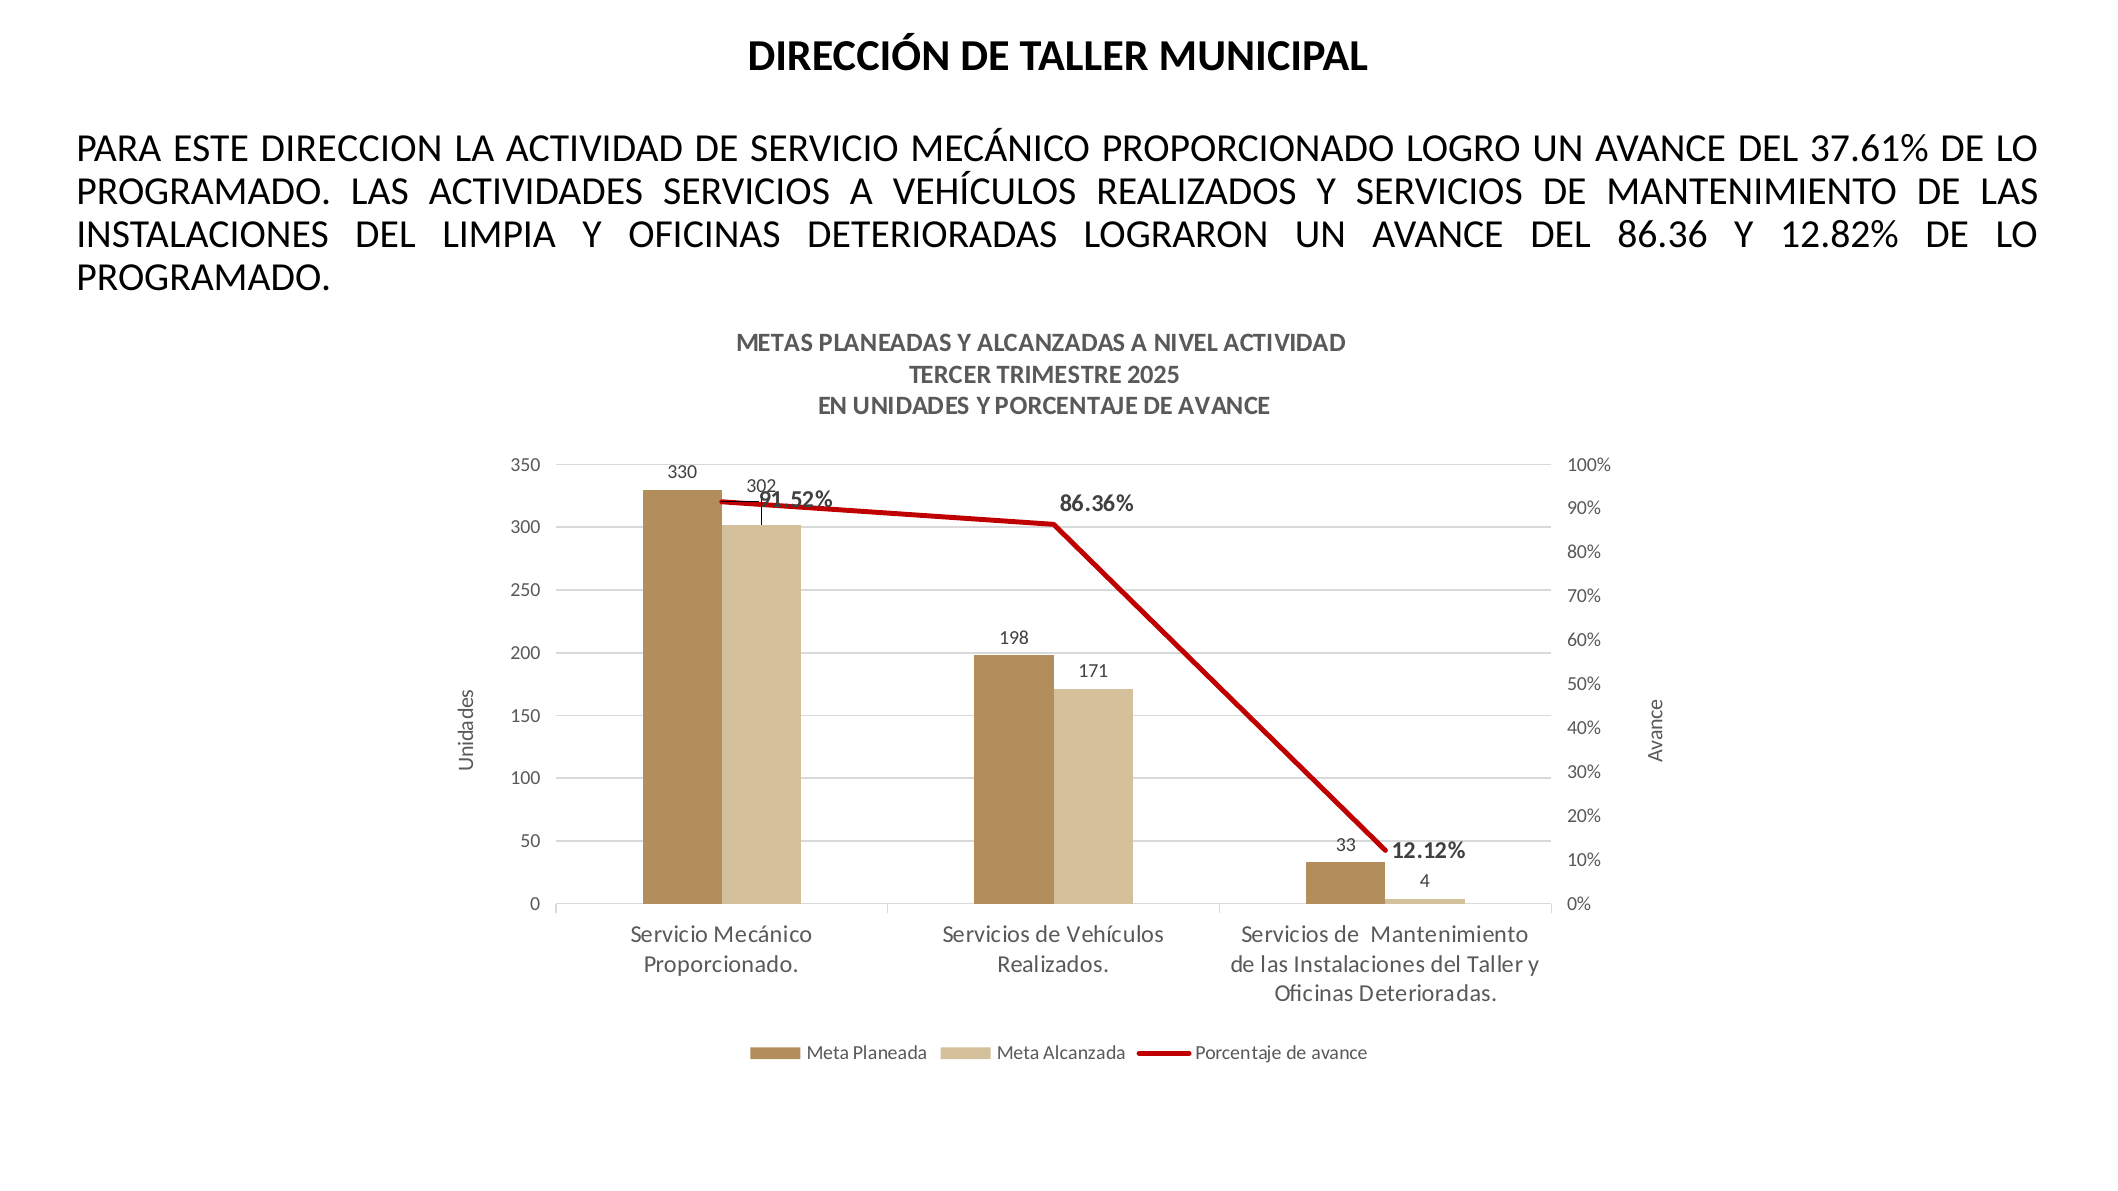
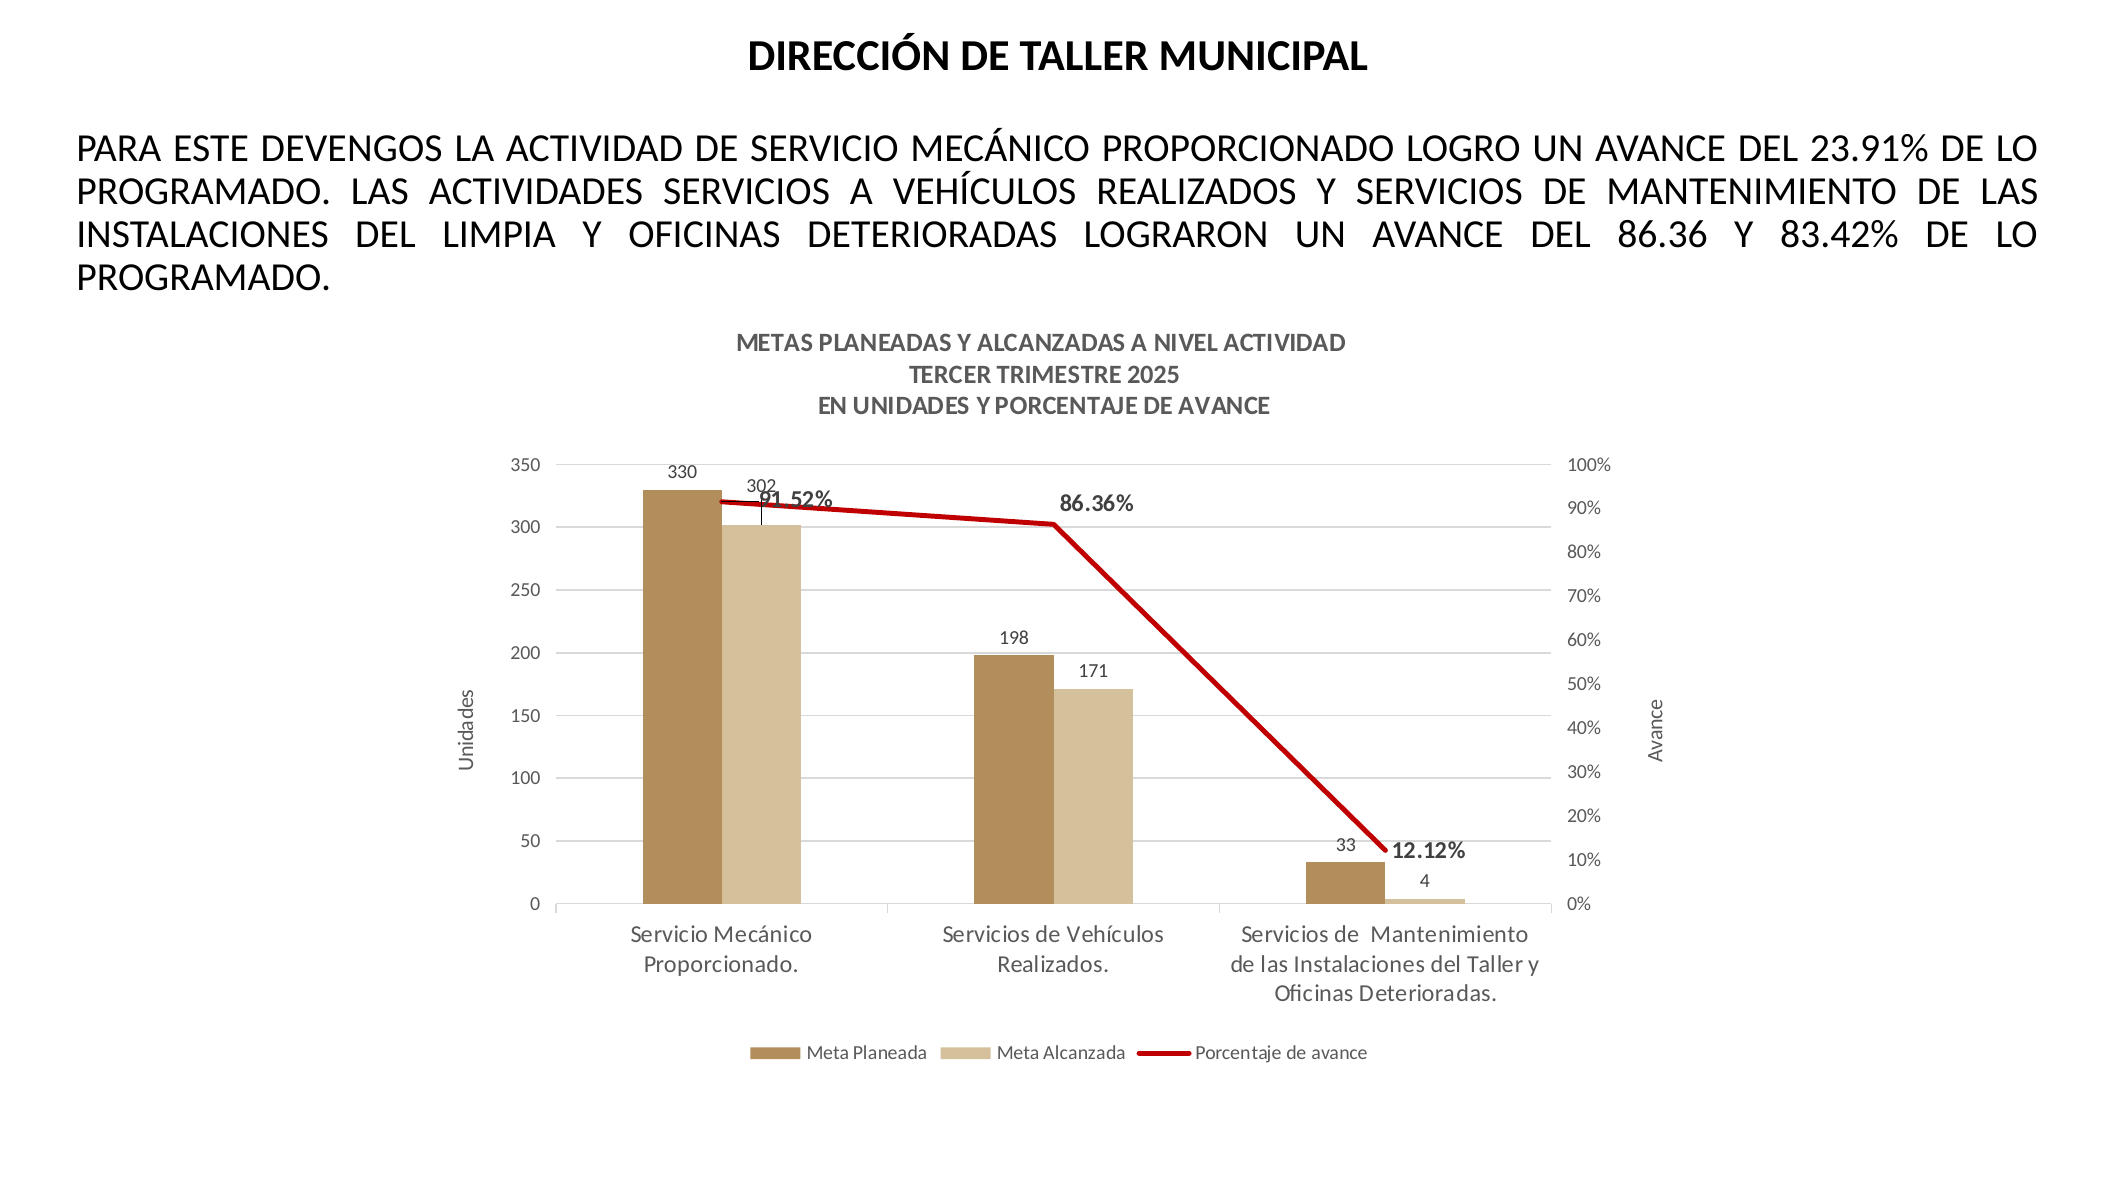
DIRECCION: DIRECCION -> DEVENGOS
37.61%: 37.61% -> 23.91%
12.82%: 12.82% -> 83.42%
